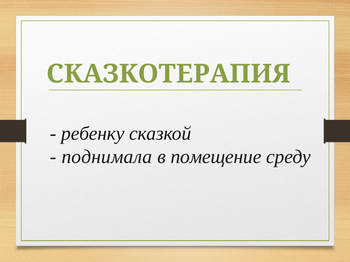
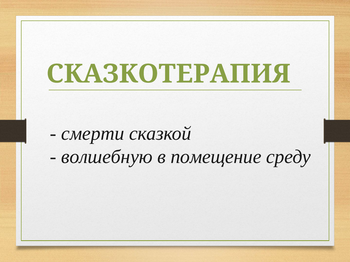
ребенку: ребенку -> смерти
поднимала: поднимала -> волшебную
